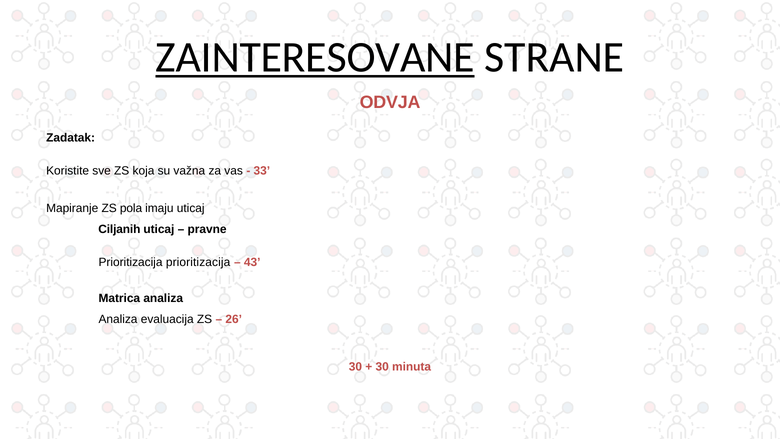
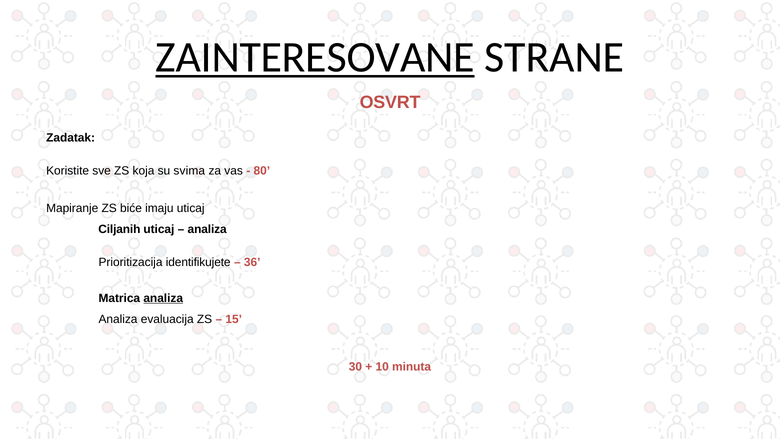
ODVJA: ODVJA -> OSVRT
važna: važna -> svima
33: 33 -> 80
pola: pola -> biće
pravne at (207, 229): pravne -> analiza
Prioritizacija prioritizacija: prioritizacija -> identifikujete
43: 43 -> 36
analiza at (163, 298) underline: none -> present
26: 26 -> 15
30 at (382, 367): 30 -> 10
